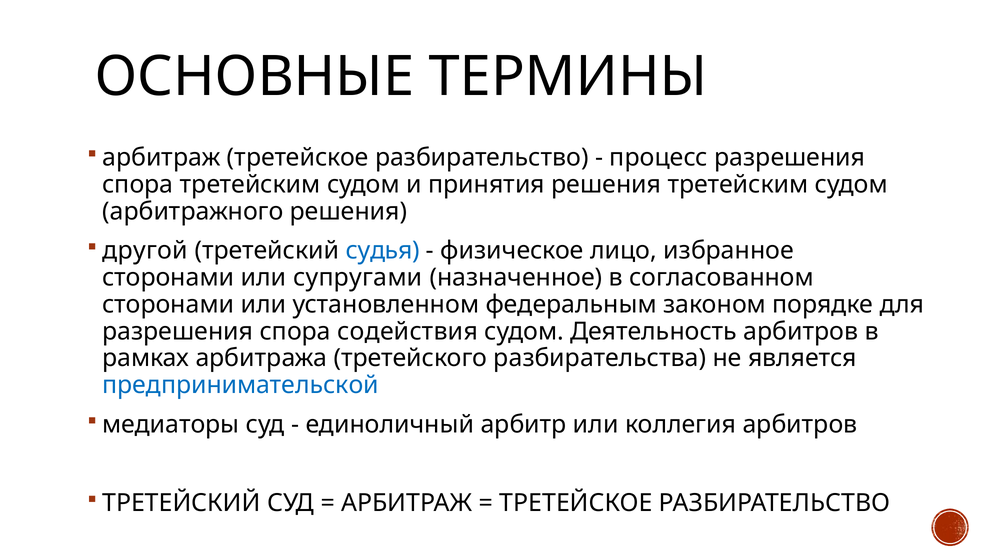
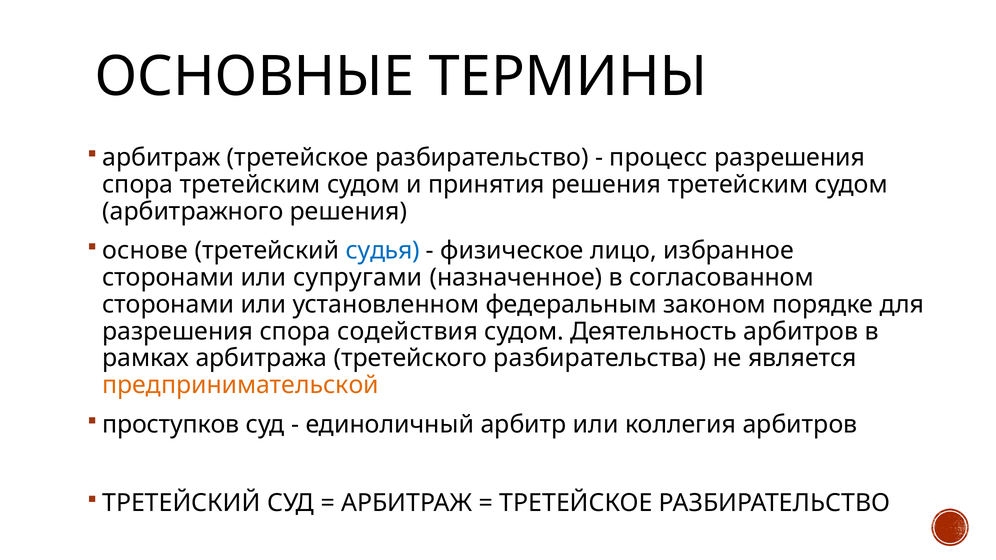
другой: другой -> основе
предпринимательской colour: blue -> orange
медиаторы: медиаторы -> проступков
